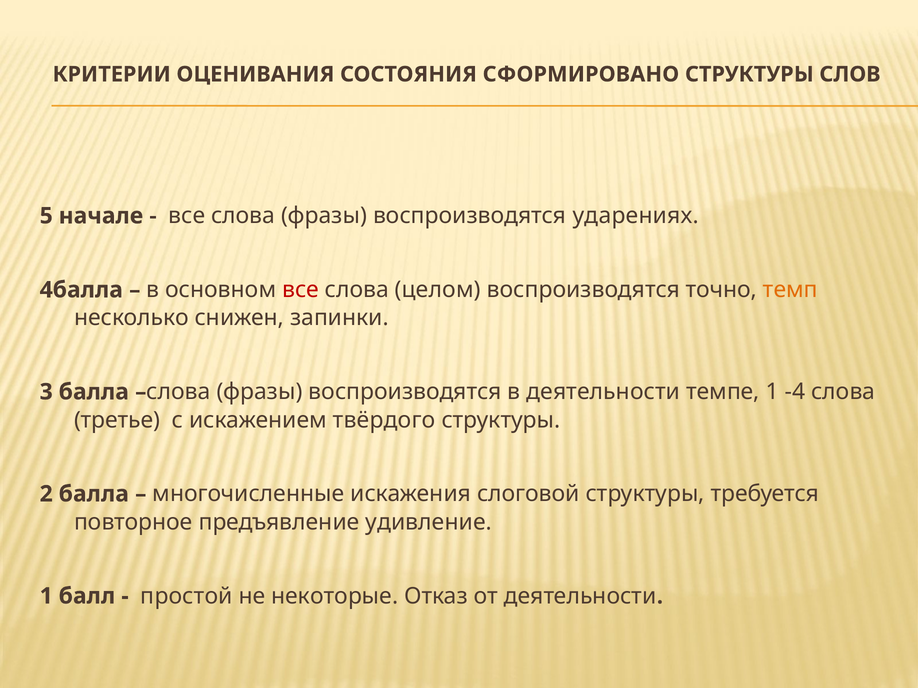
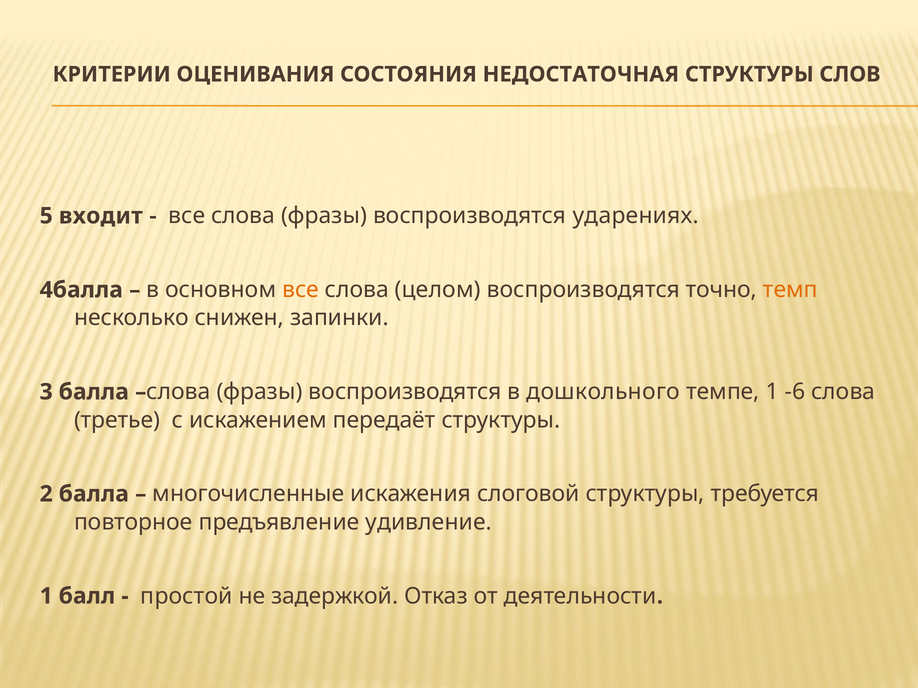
СФОРМИРОВАНО: СФОРМИРОВАНО -> НЕДОСТАТОЧНАЯ
начале: начале -> входит
все at (301, 290) colour: red -> orange
в деятельности: деятельности -> дошкольного
-4: -4 -> -6
твёрдого: твёрдого -> передаёт
некоторые: некоторые -> задержкой
